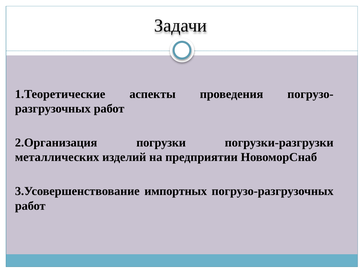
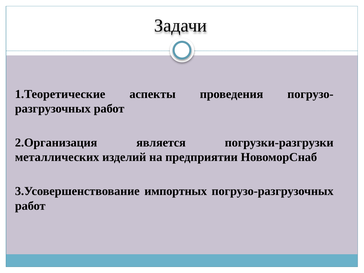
погрузки: погрузки -> является
